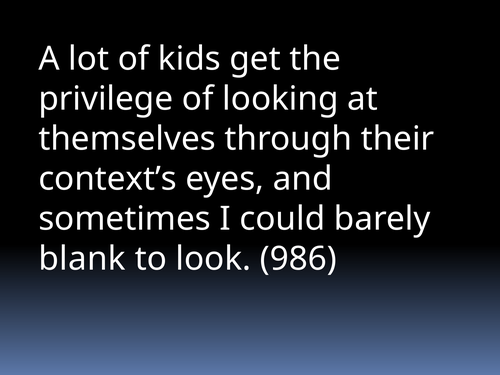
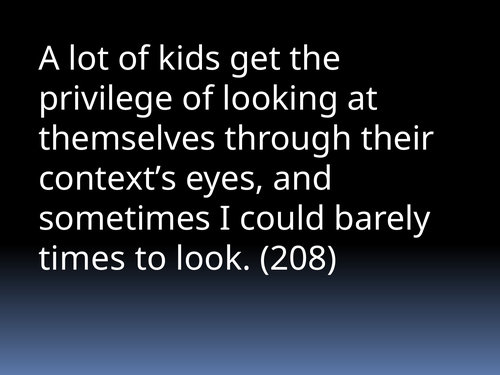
blank: blank -> times
986: 986 -> 208
